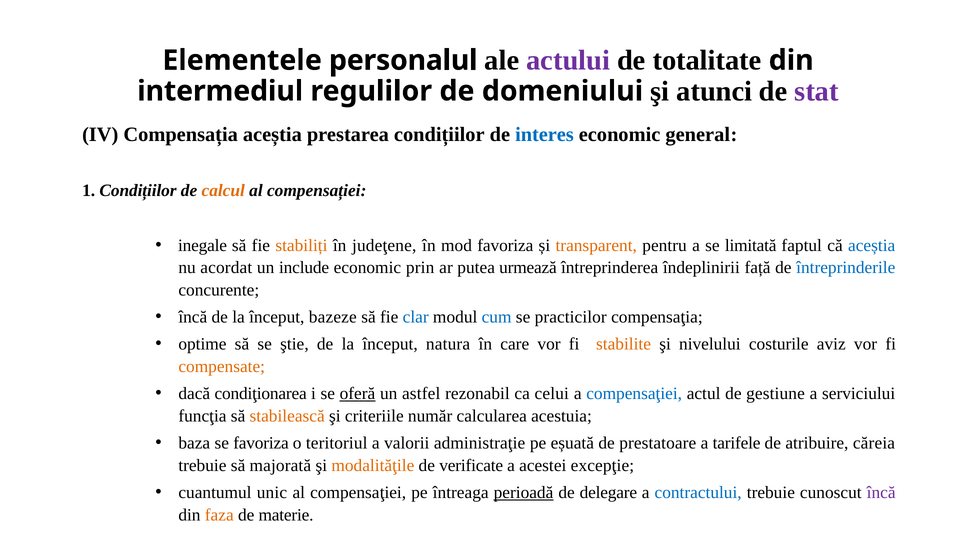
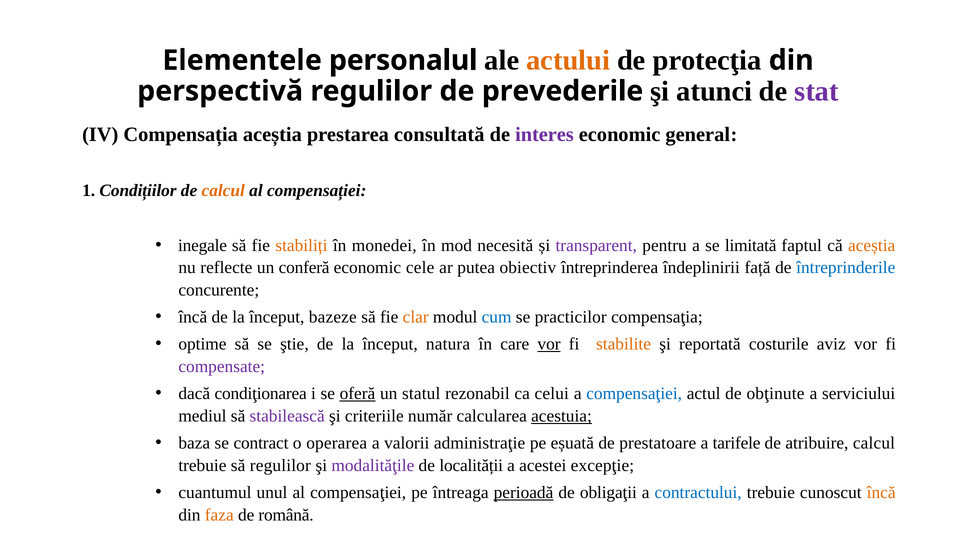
actului colour: purple -> orange
totalitate: totalitate -> protecţia
intermediul: intermediul -> perspectivă
domeniului: domeniului -> prevederile
prestarea condițiilor: condițiilor -> consultată
interes colour: blue -> purple
judeţene: judeţene -> monedei
mod favoriza: favoriza -> necesită
transparent colour: orange -> purple
aceștia at (872, 245) colour: blue -> orange
acordat: acordat -> reflecte
include: include -> conferă
prin: prin -> cele
urmează: urmează -> obiectiv
clar colour: blue -> orange
vor at (549, 344) underline: none -> present
nivelului: nivelului -> reportată
compensate colour: orange -> purple
astfel: astfel -> statul
gestiune: gestiune -> obţinute
funcţia: funcţia -> mediul
stabilească colour: orange -> purple
acestuia underline: none -> present
se favoriza: favoriza -> contract
teritoriul: teritoriul -> operarea
atribuire căreia: căreia -> calcul
să majorată: majorată -> regulilor
modalităţile colour: orange -> purple
verificate: verificate -> localității
unic: unic -> unul
delegare: delegare -> obligaţii
încă at (881, 493) colour: purple -> orange
materie: materie -> română
